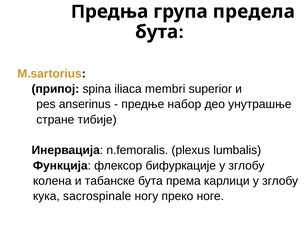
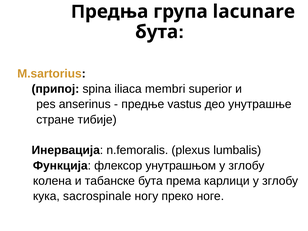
пределa: пределa -> lacunare
набор: набор -> vastus
бифуркације: бифуркације -> унутрашњом
